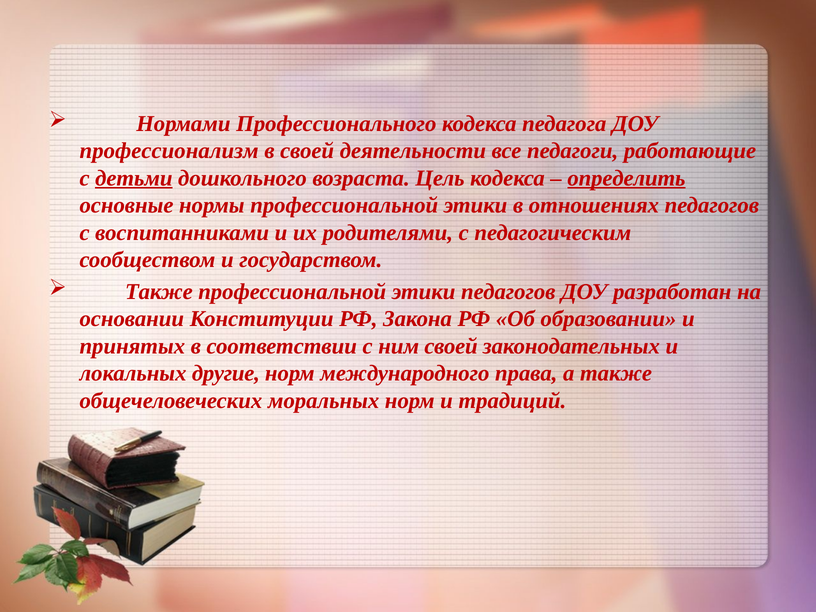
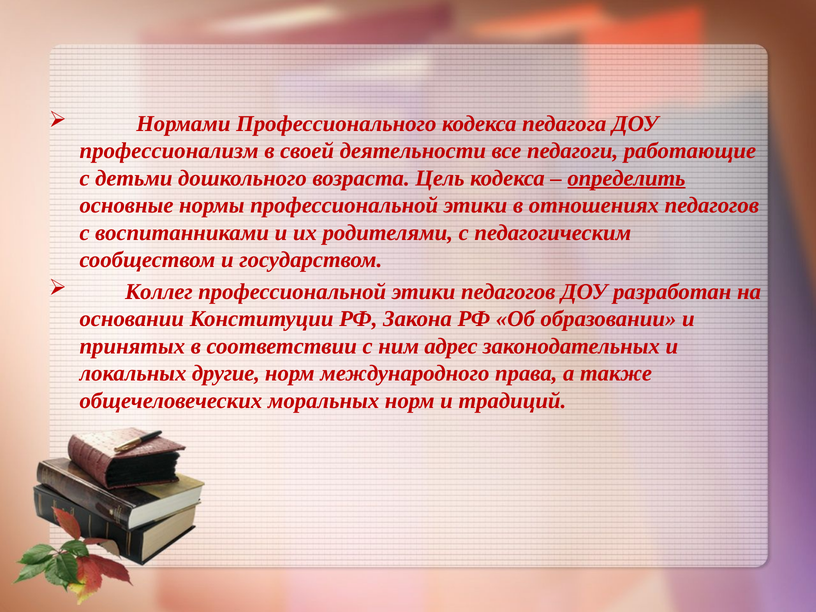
детьми underline: present -> none
Также at (159, 292): Также -> Коллег
ним своей: своей -> адрес
